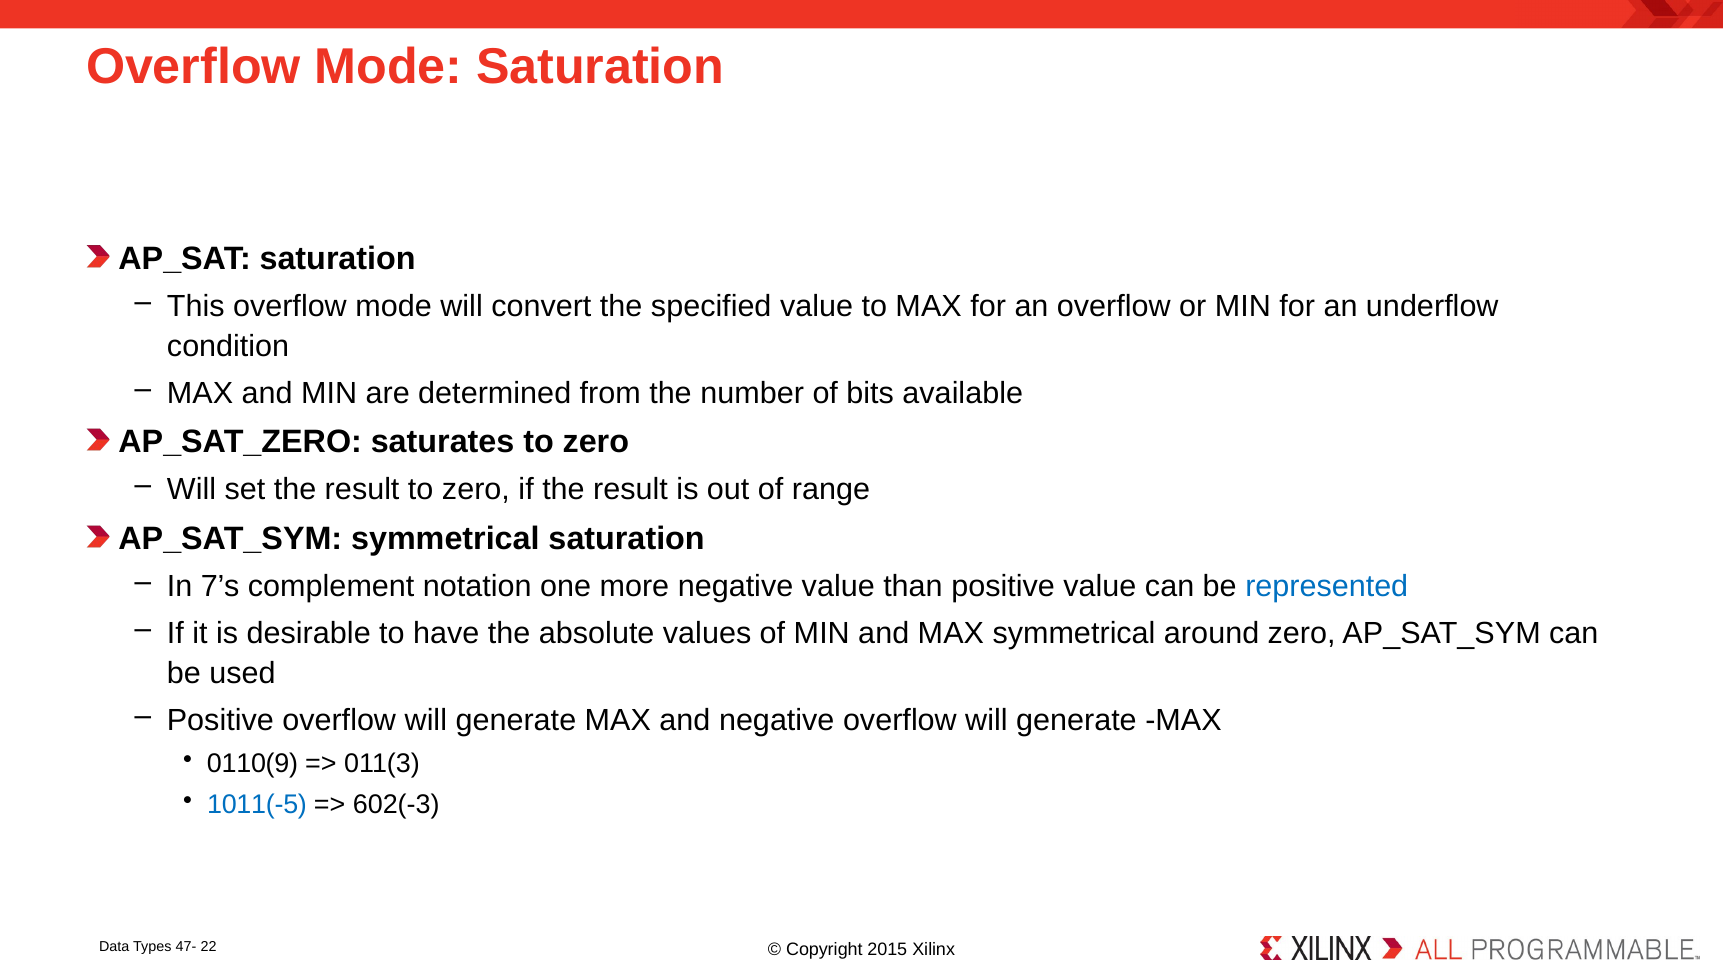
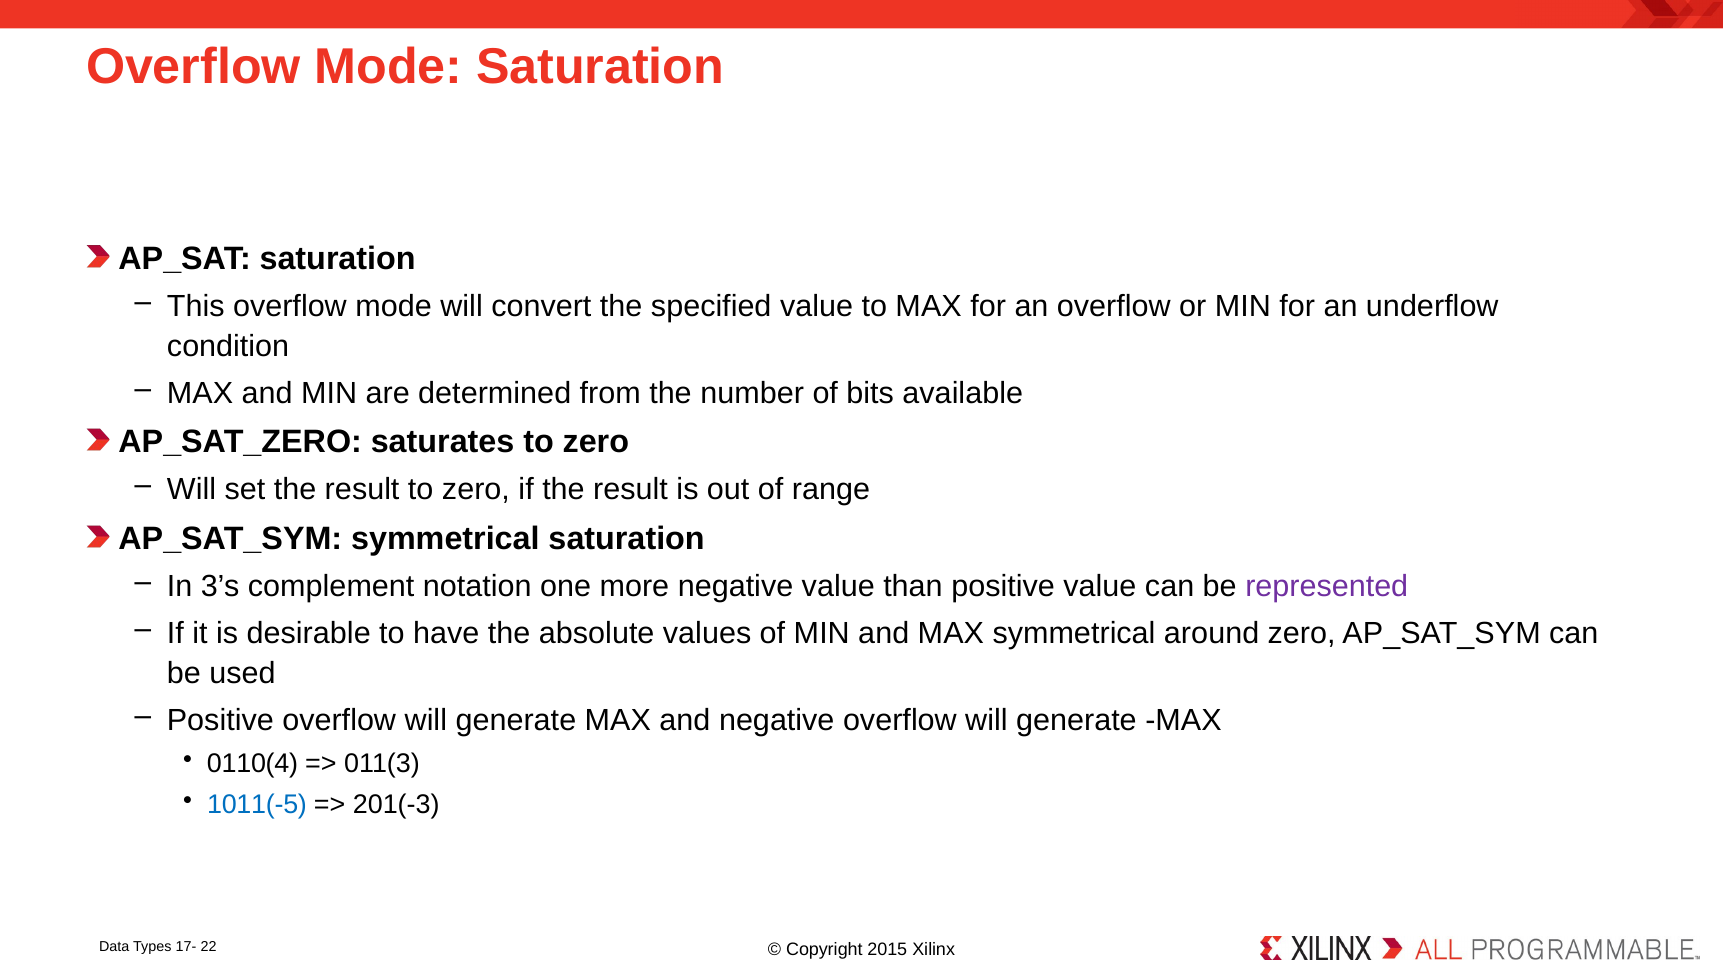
7’s: 7’s -> 3’s
represented colour: blue -> purple
0110(9: 0110(9 -> 0110(4
602(-3: 602(-3 -> 201(-3
47-: 47- -> 17-
